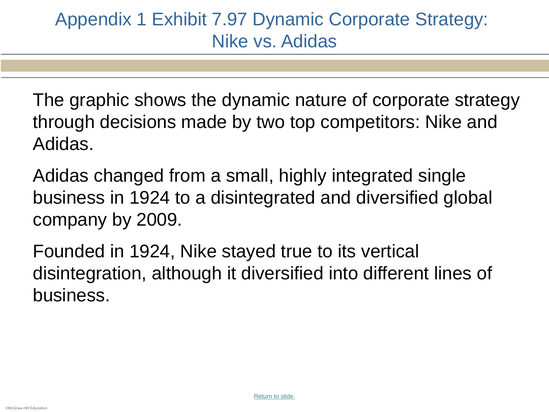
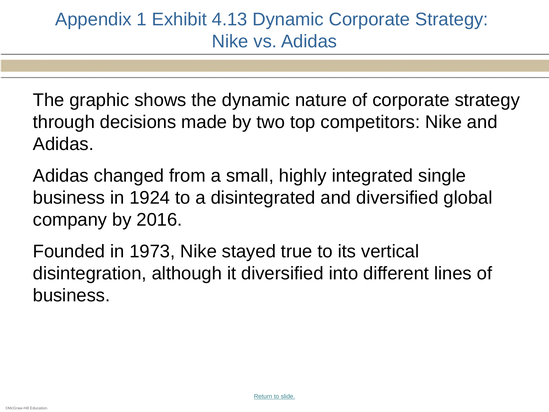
7.97: 7.97 -> 4.13
2009: 2009 -> 2016
Founded in 1924: 1924 -> 1973
